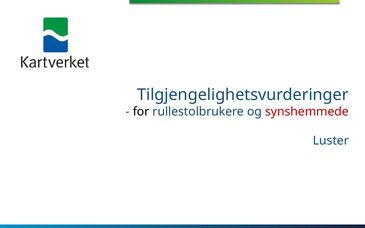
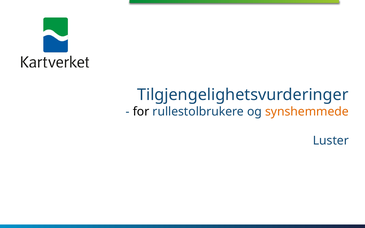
synshemmede colour: red -> orange
